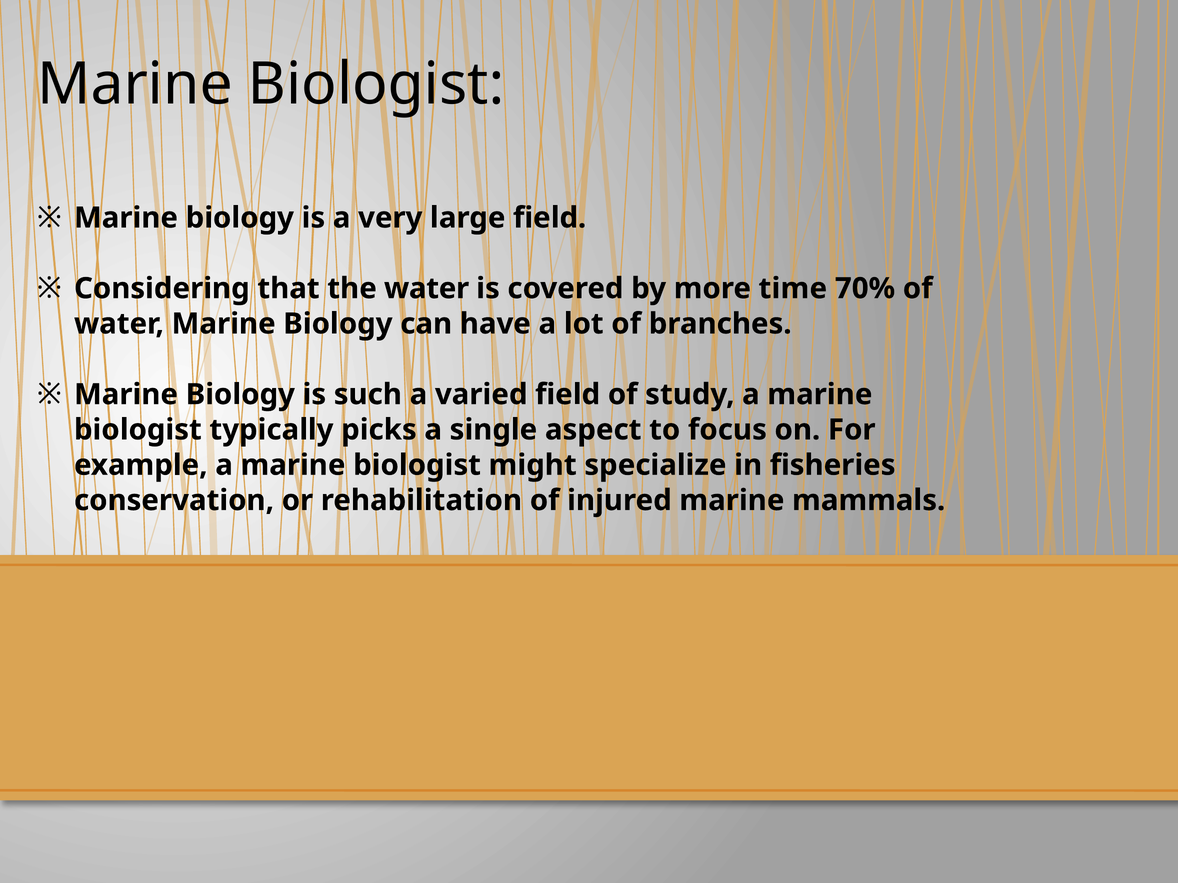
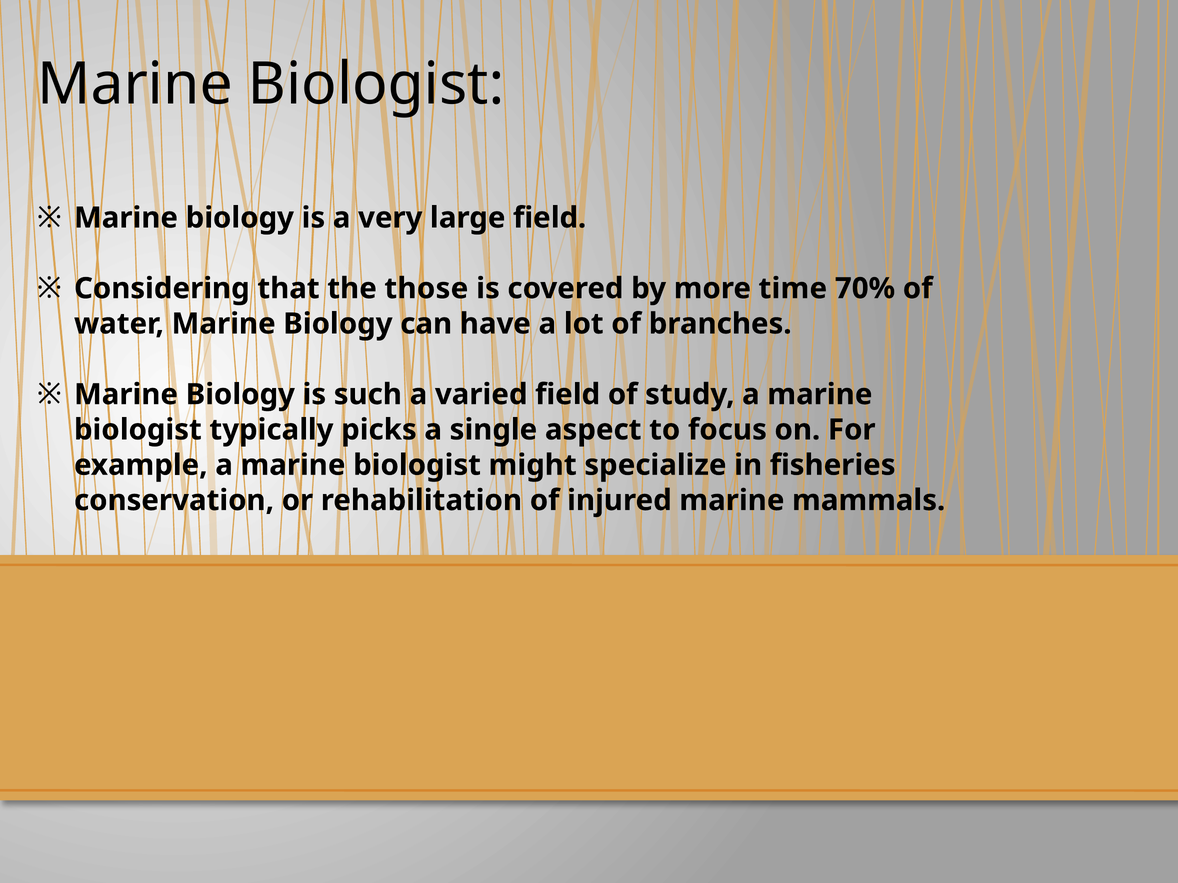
the water: water -> those
